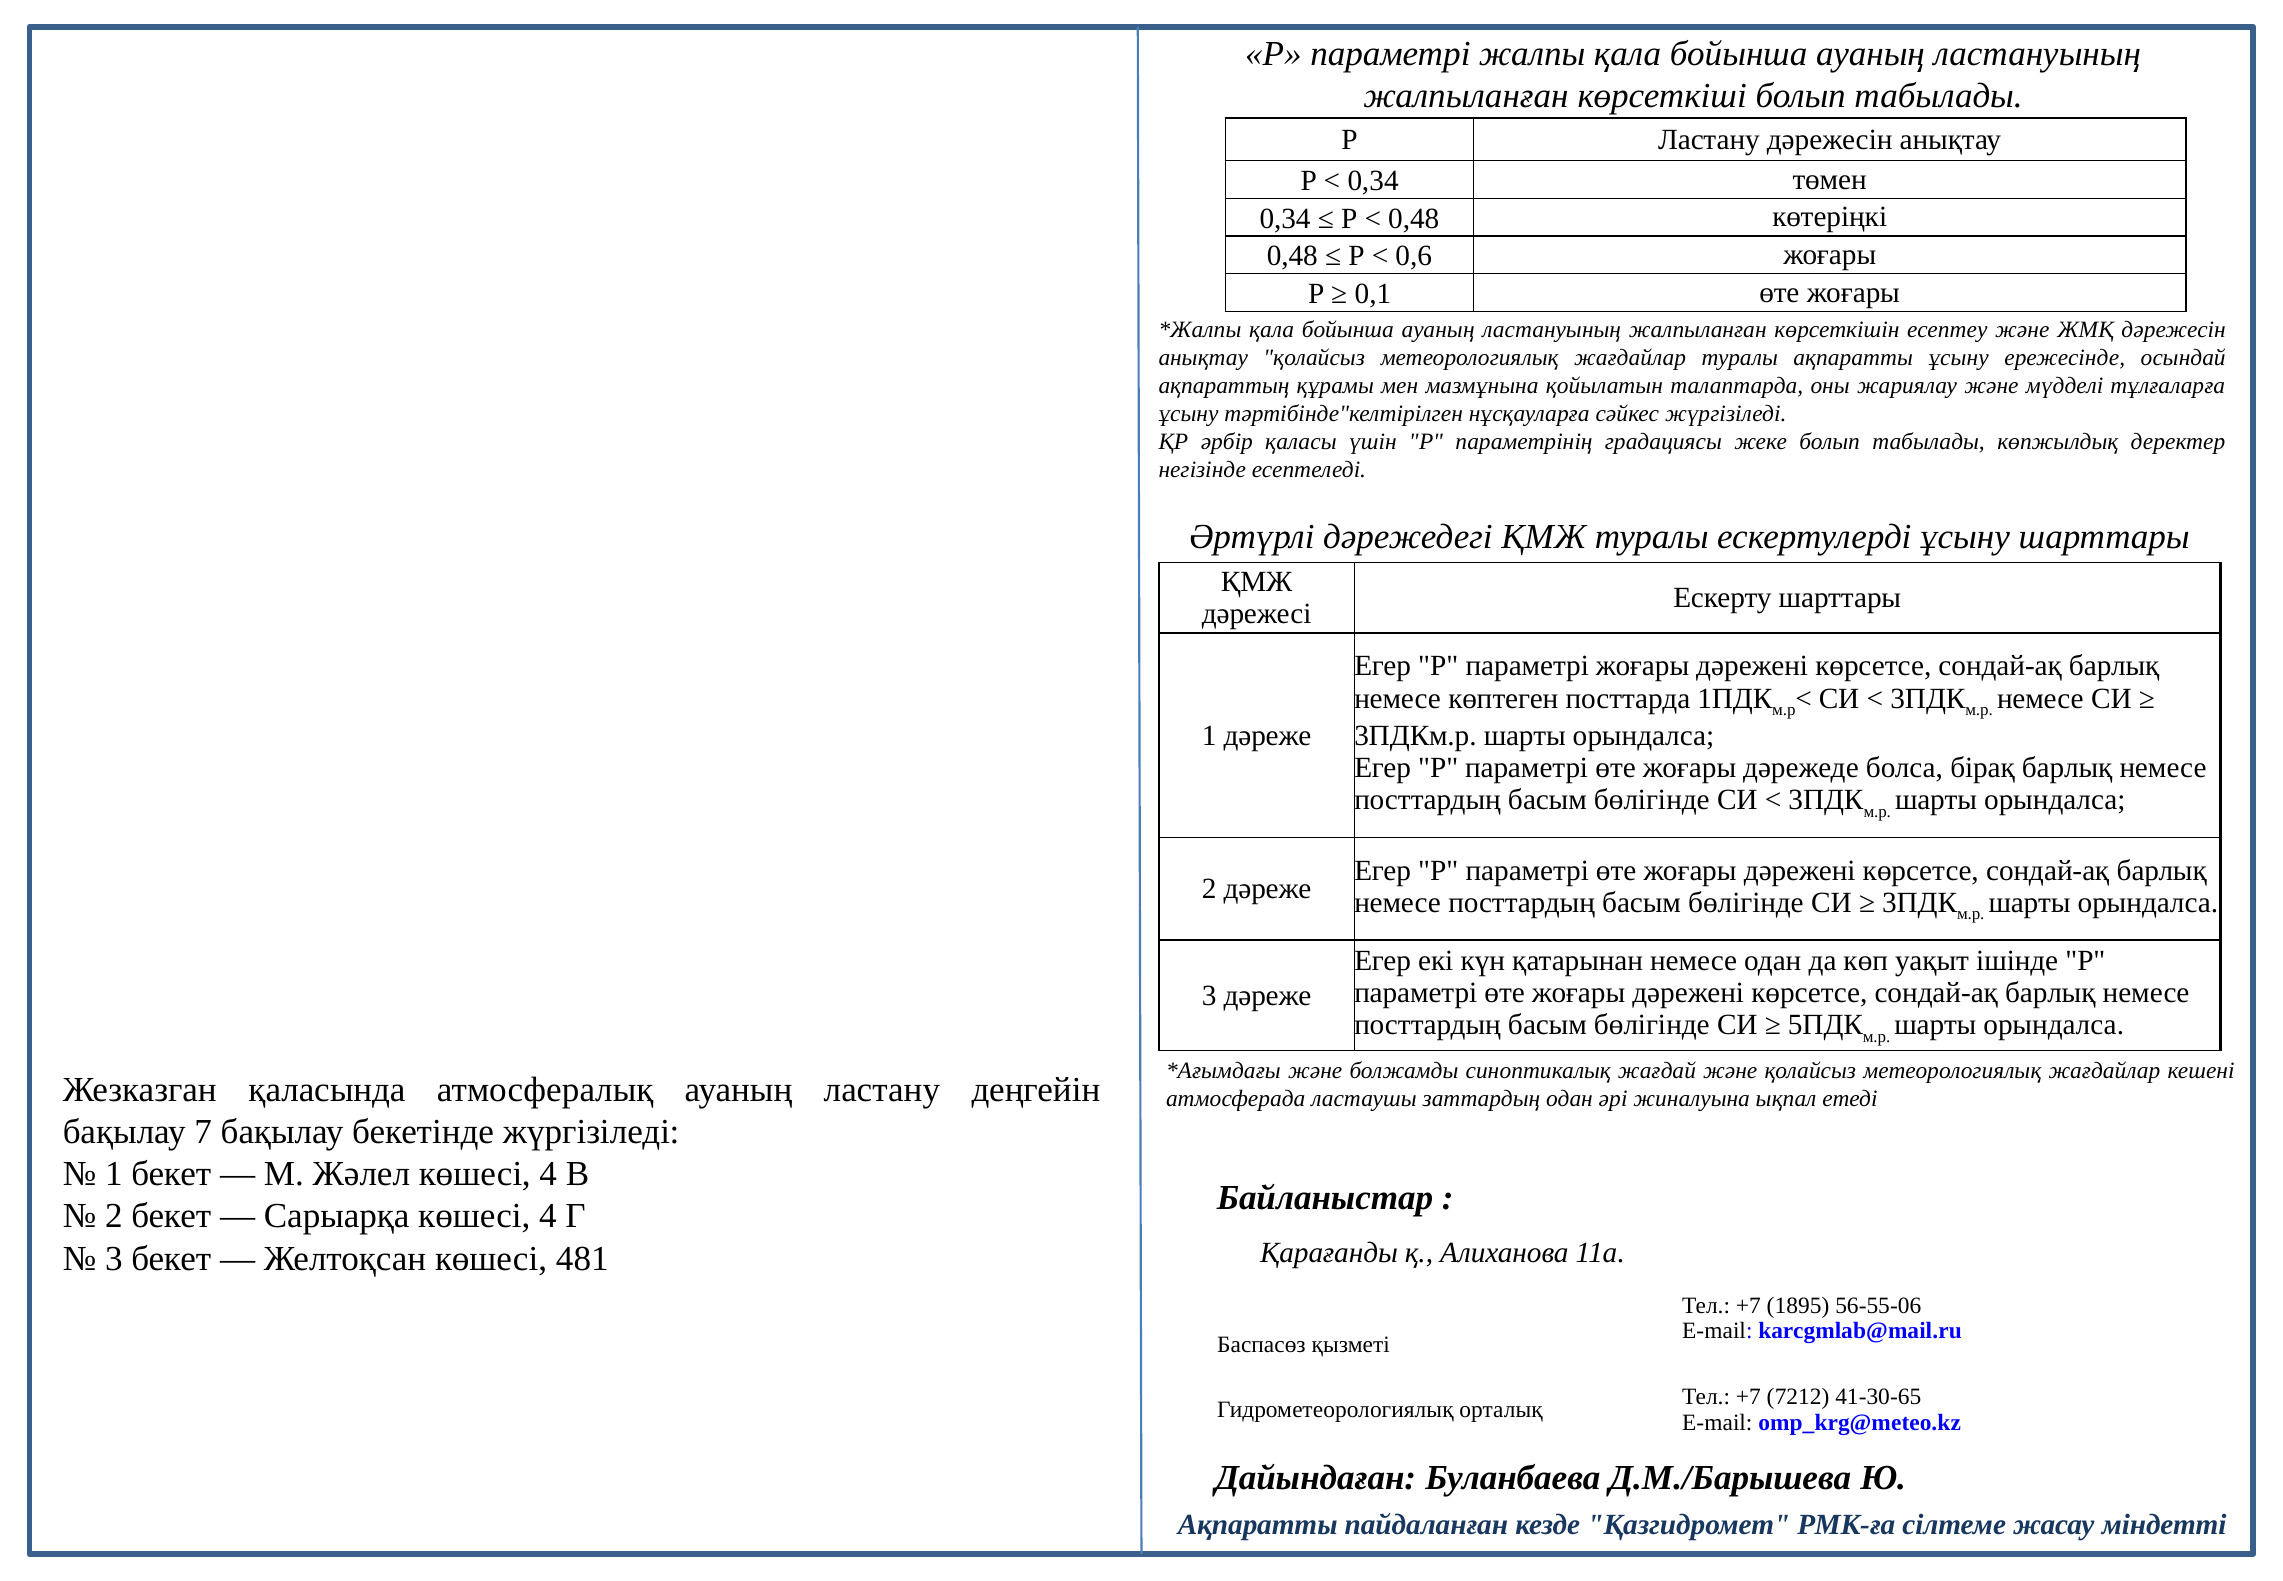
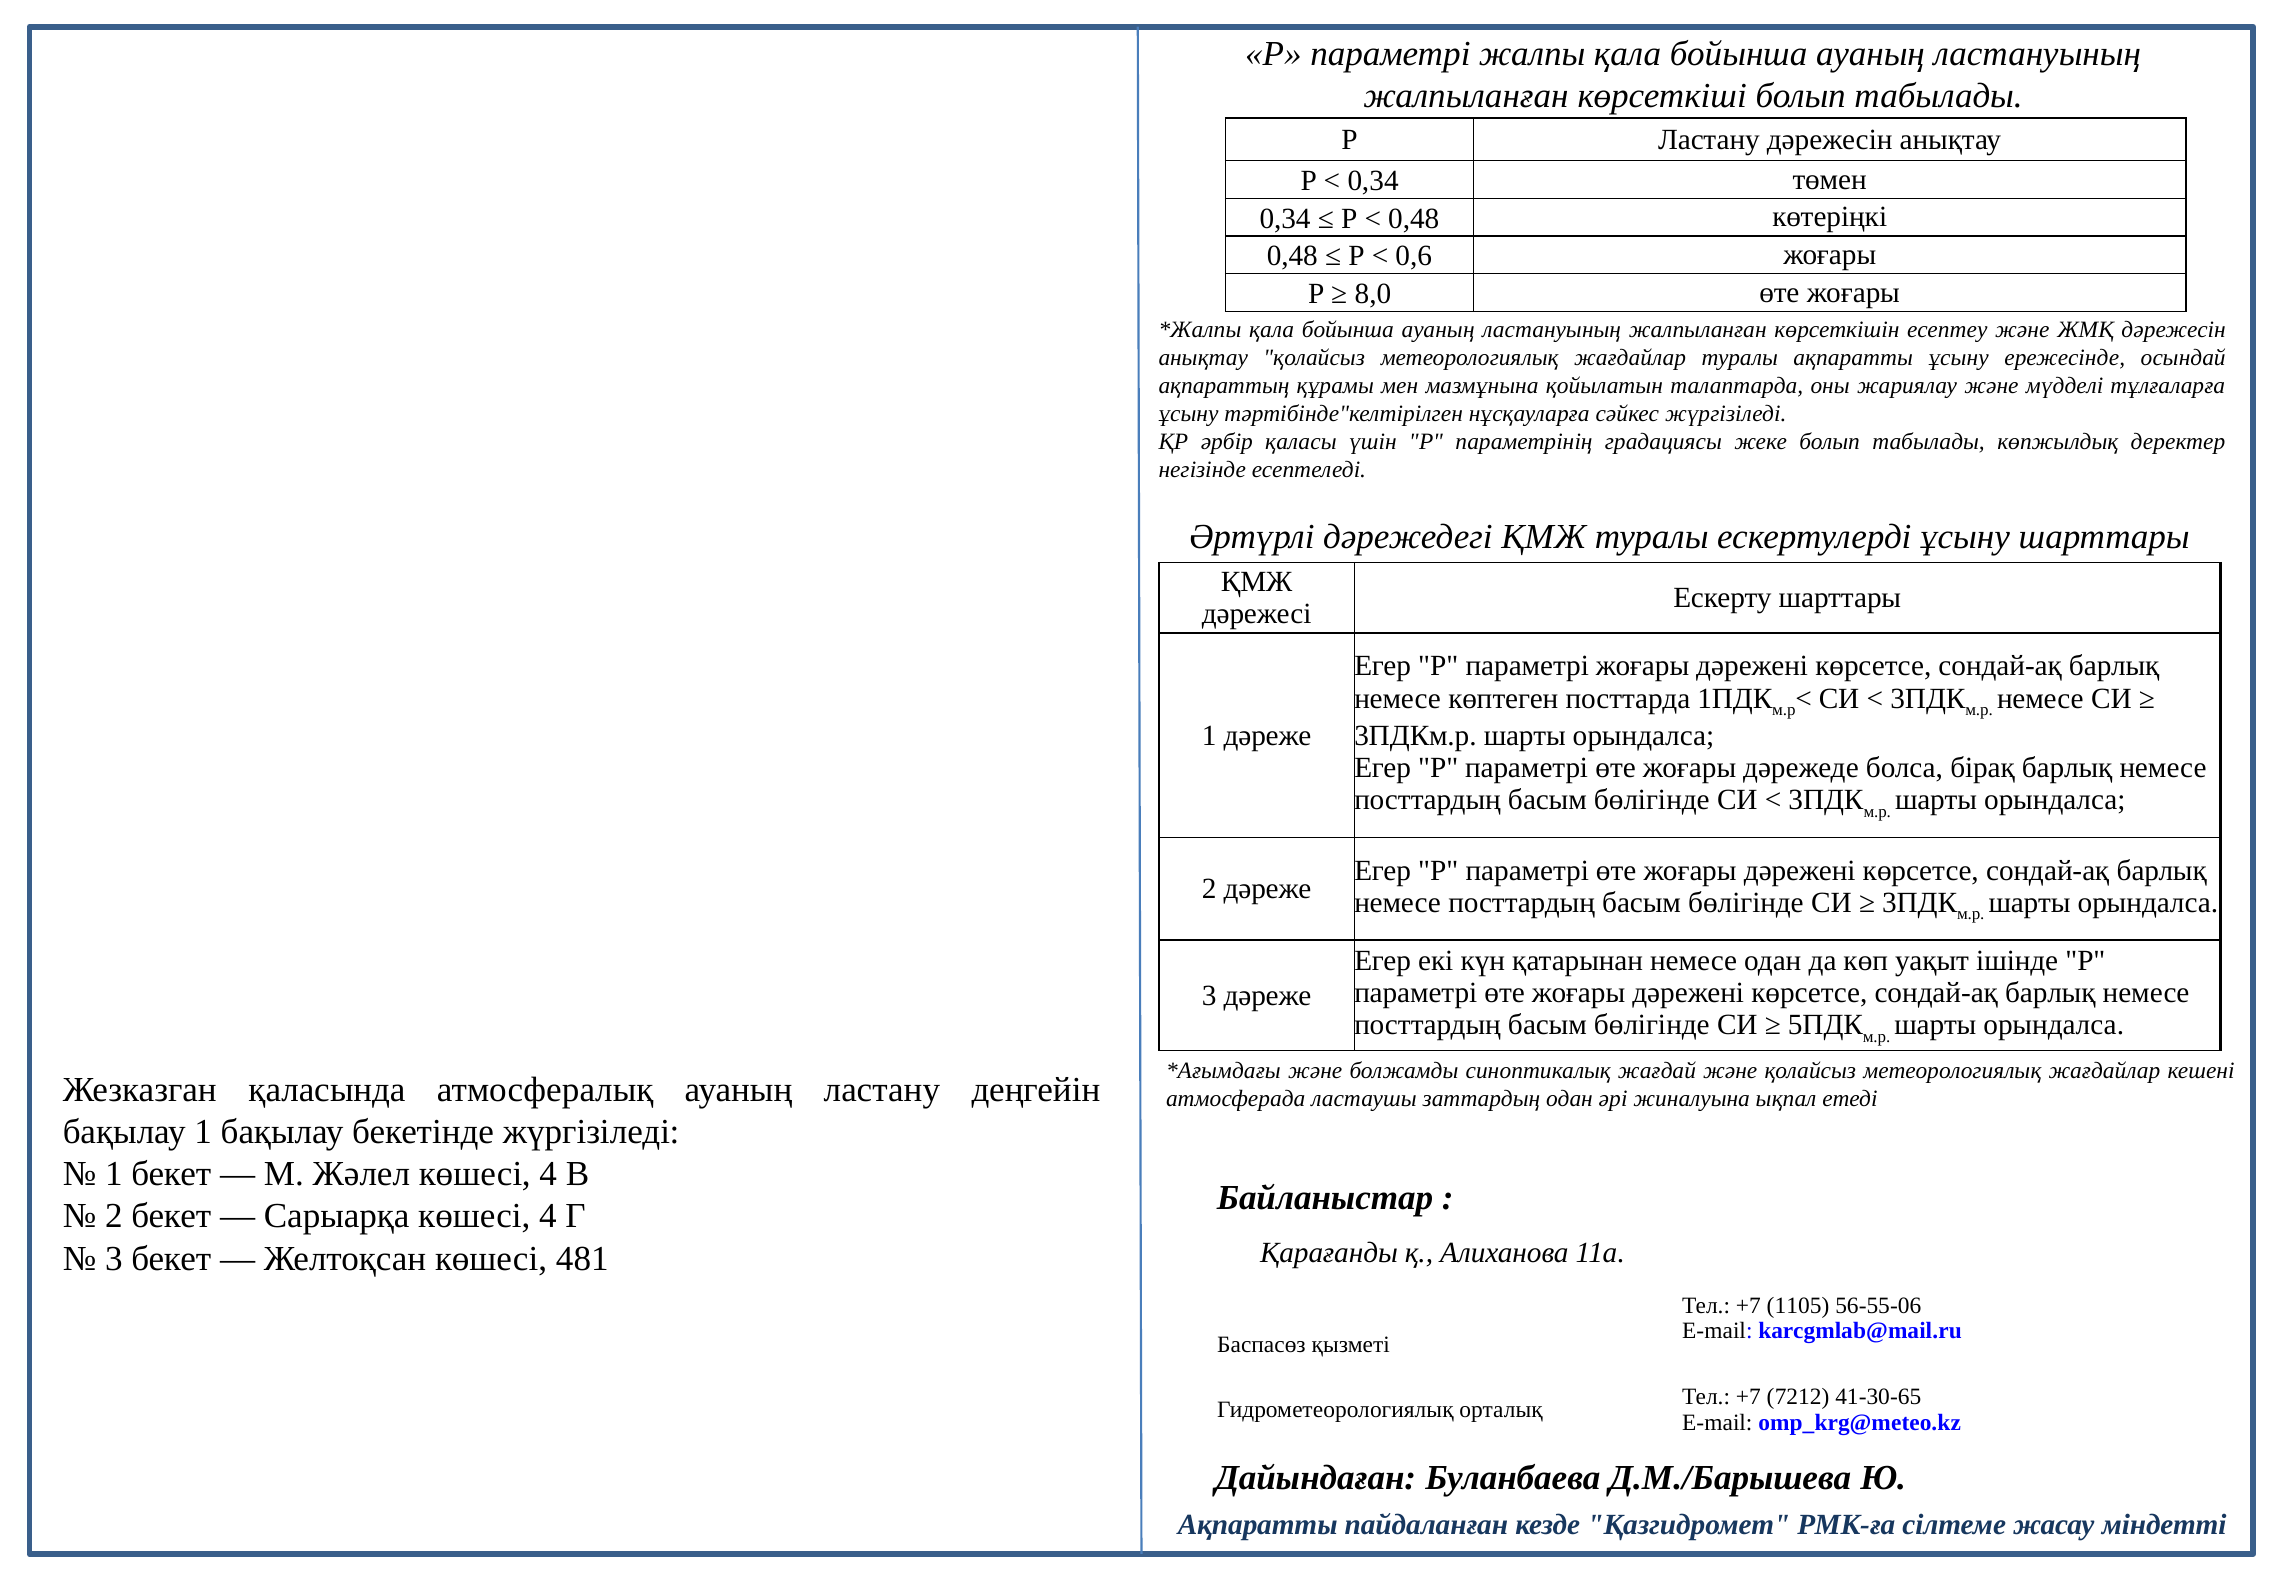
0,1: 0,1 -> 8,0
бақылау 7: 7 -> 1
1895: 1895 -> 1105
